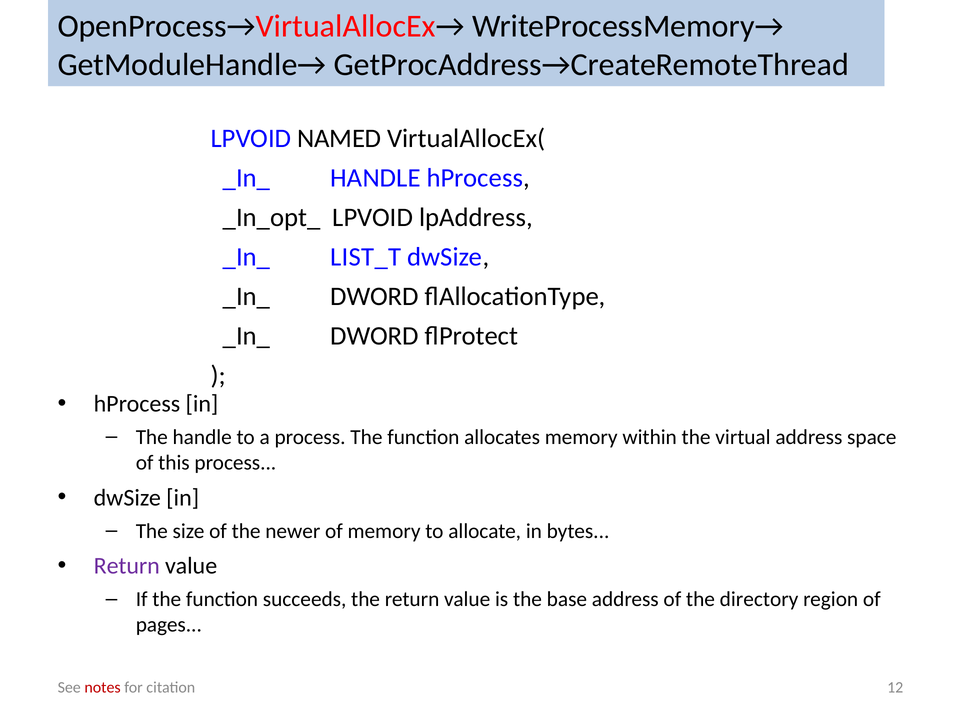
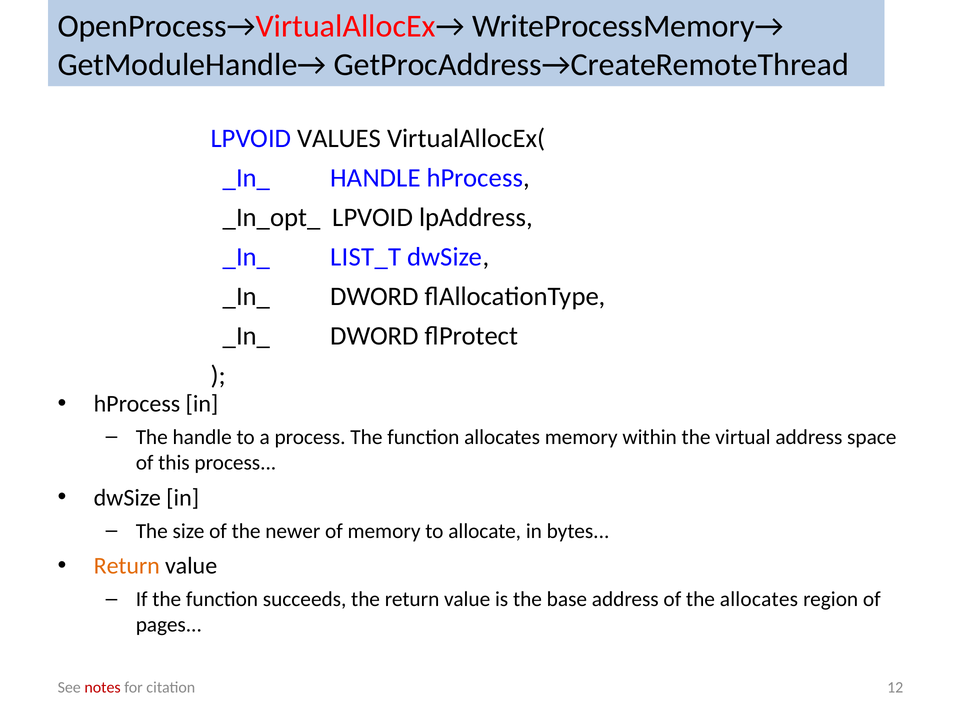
NAMED: NAMED -> VALUES
Return at (127, 567) colour: purple -> orange
the directory: directory -> allocates
